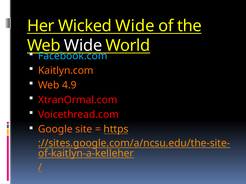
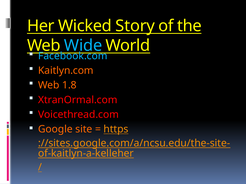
Wicked Wide: Wide -> Story
Wide at (83, 46) colour: white -> light blue
4.9: 4.9 -> 1.8
